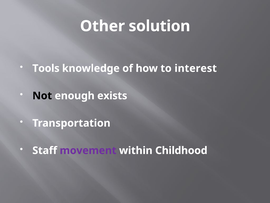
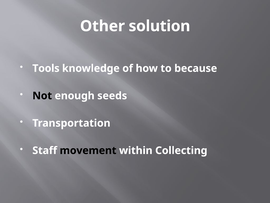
interest: interest -> because
exists: exists -> seeds
movement colour: purple -> black
Childhood: Childhood -> Collecting
